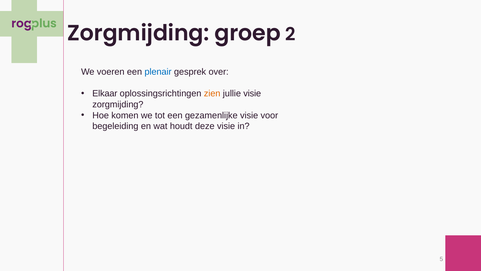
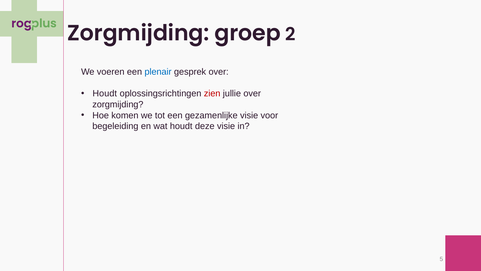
Elkaar at (105, 94): Elkaar -> Houdt
zien colour: orange -> red
jullie visie: visie -> over
